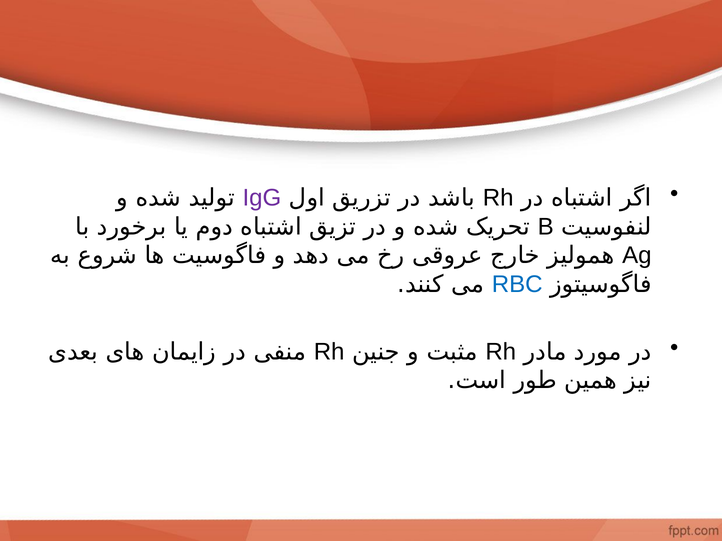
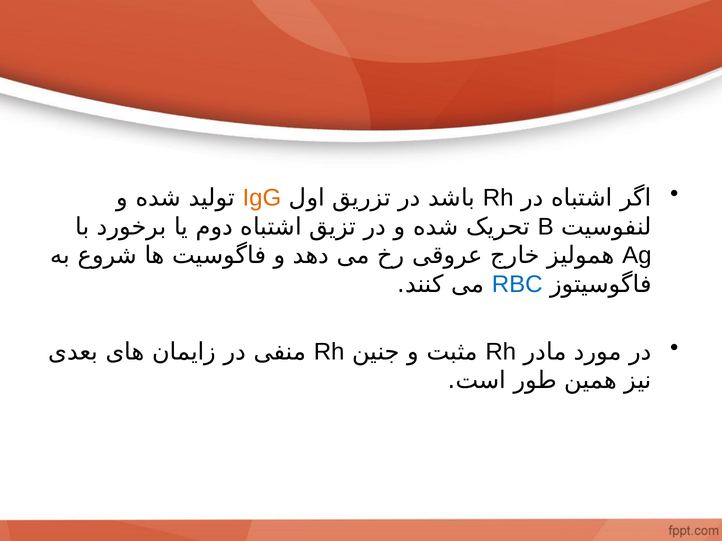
IgG colour: purple -> orange
